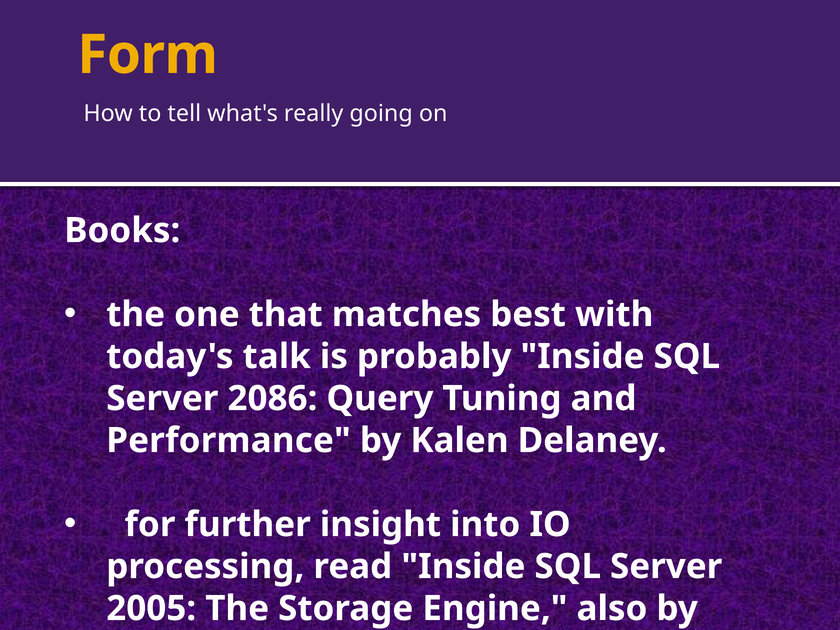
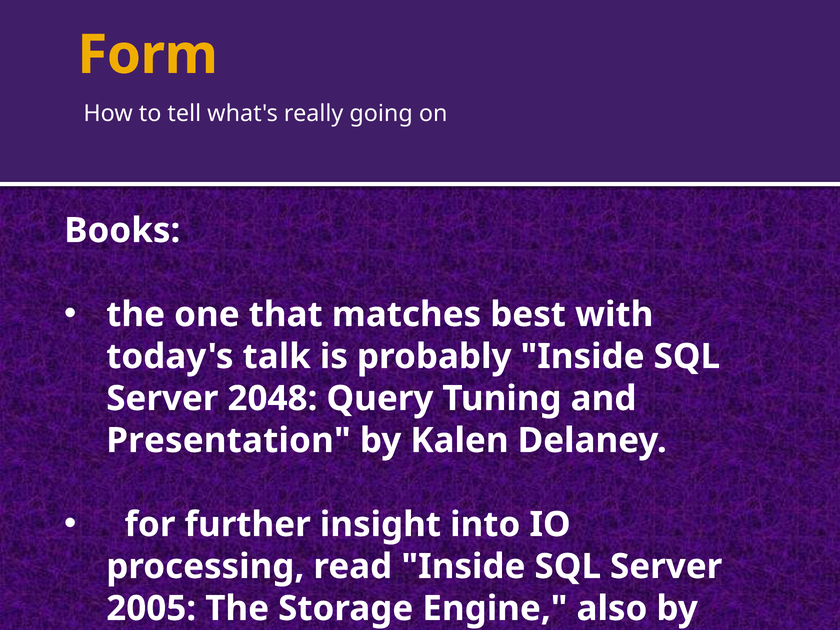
2086: 2086 -> 2048
Performance: Performance -> Presentation
